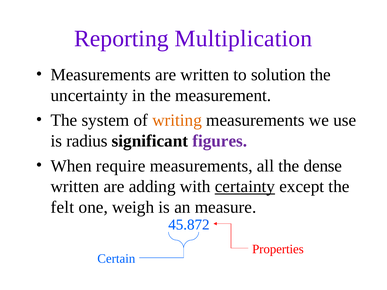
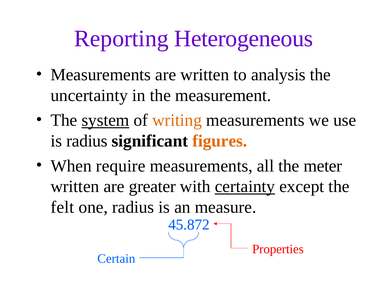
Multiplication: Multiplication -> Heterogeneous
solution: solution -> analysis
system underline: none -> present
figures colour: purple -> orange
dense: dense -> meter
adding: adding -> greater
one weigh: weigh -> radius
